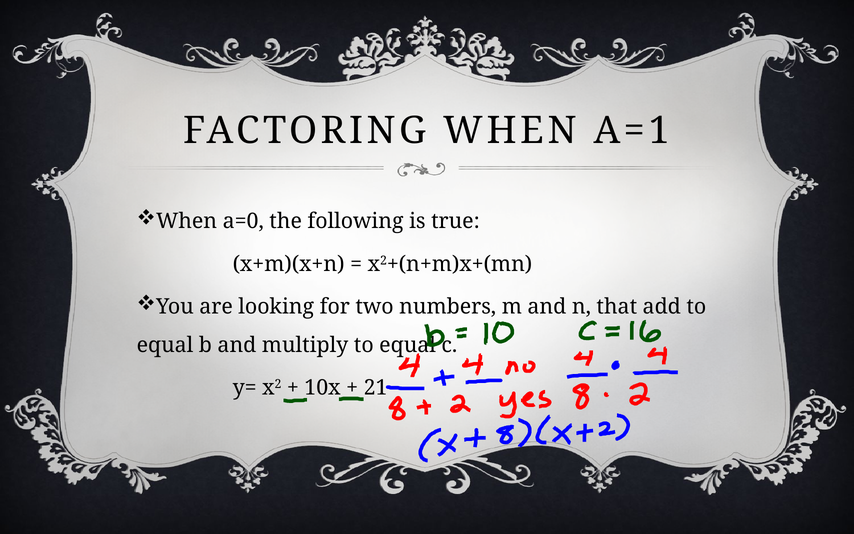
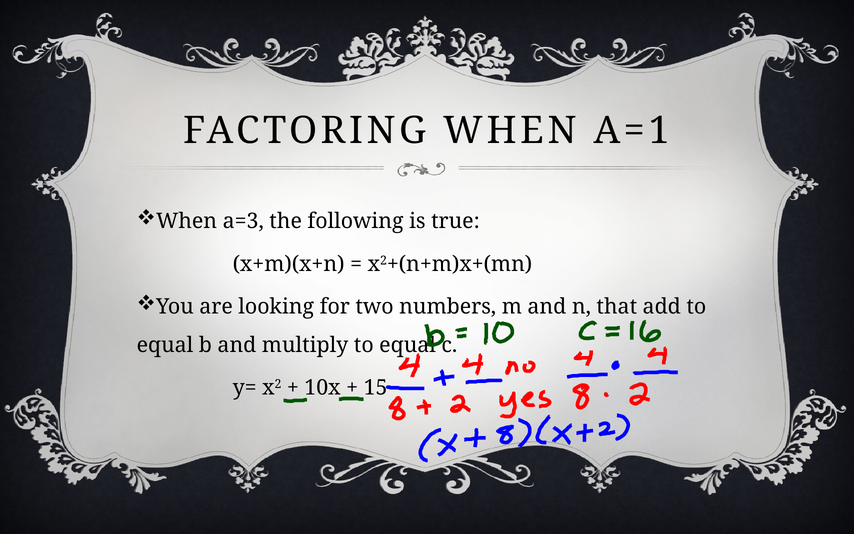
a=0: a=0 -> a=3
21: 21 -> 15
